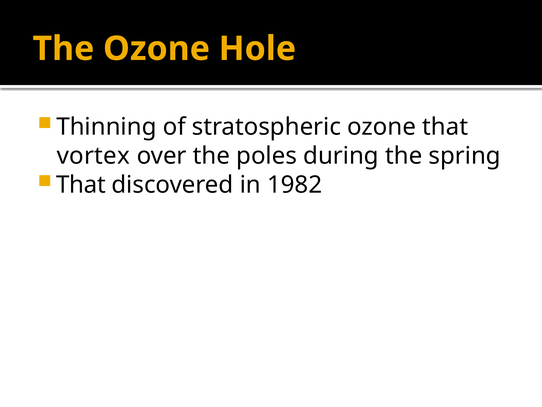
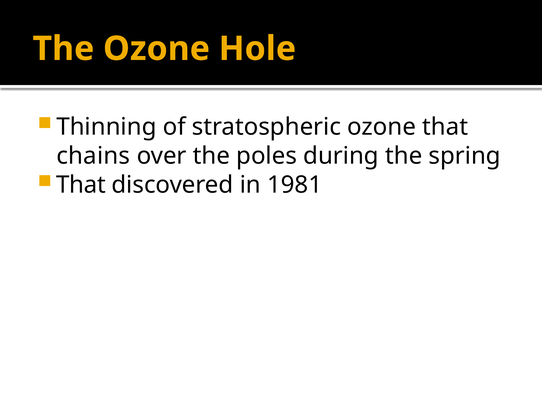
vortex: vortex -> chains
1982: 1982 -> 1981
